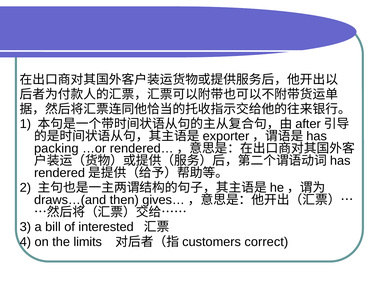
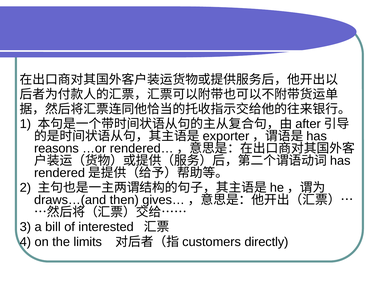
packing: packing -> reasons
correct: correct -> directly
